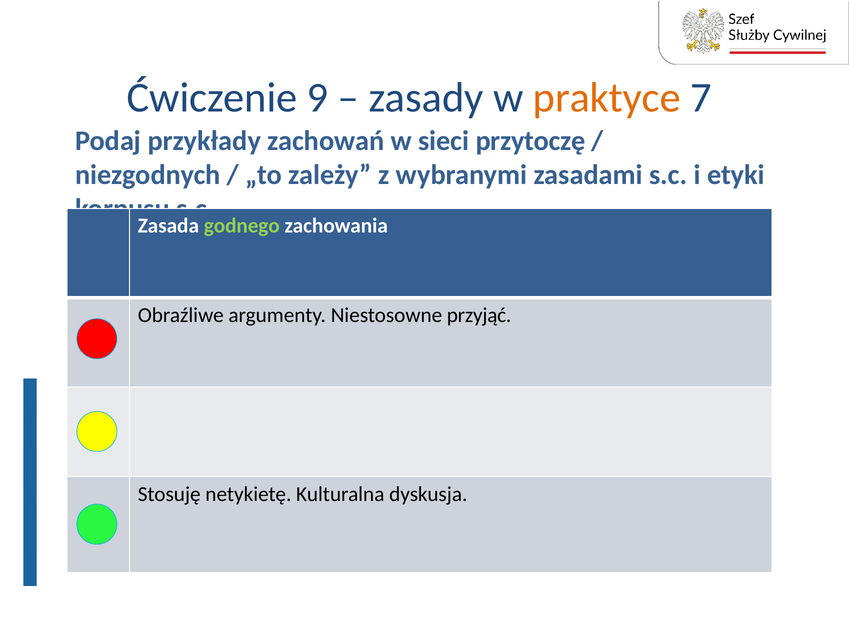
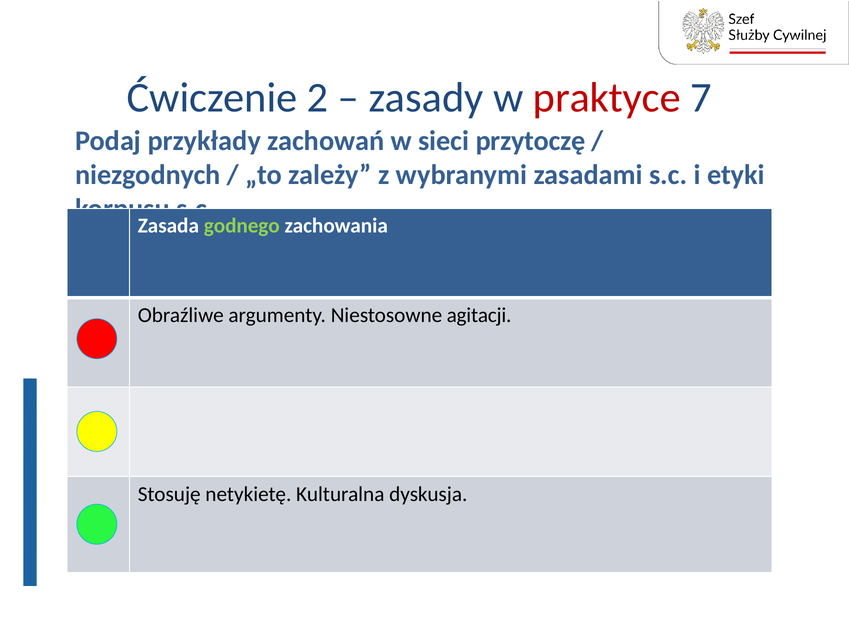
9: 9 -> 2
praktyce colour: orange -> red
przyjąć: przyjąć -> agitacji
